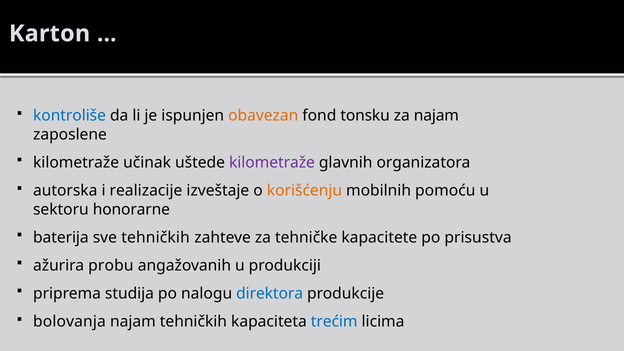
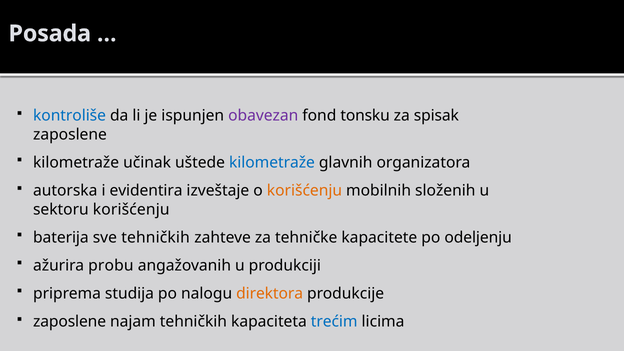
Karton: Karton -> Posada
obavezan colour: orange -> purple
za najam: najam -> spisak
kilometraže at (272, 163) colour: purple -> blue
realizacije: realizacije -> evidentira
pomoću: pomoću -> složenih
sektoru honorarne: honorarne -> korišćenju
prisustva: prisustva -> odeljenju
direktora colour: blue -> orange
bolovanja at (69, 322): bolovanja -> zaposlene
